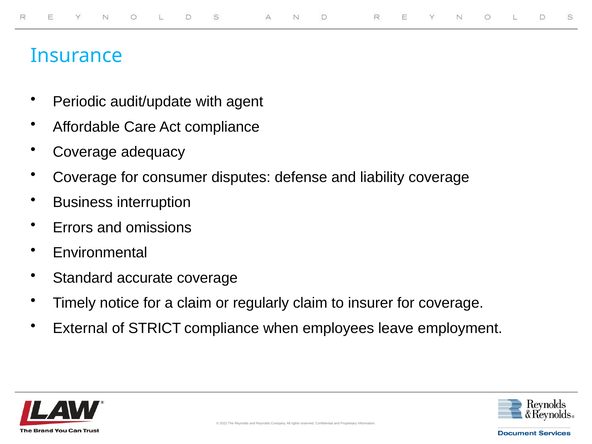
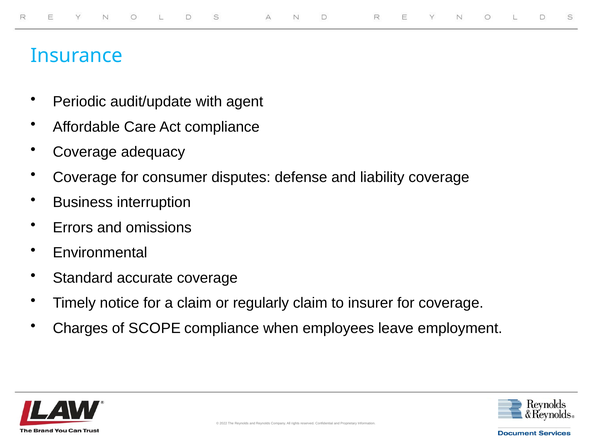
External: External -> Charges
STRICT: STRICT -> SCOPE
